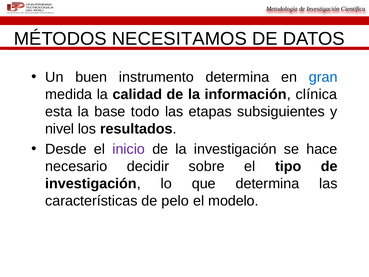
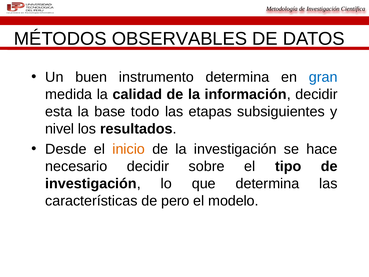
NECESITAMOS: NECESITAMOS -> OBSERVABLES
información clínica: clínica -> decidir
inicio colour: purple -> orange
pelo: pelo -> pero
